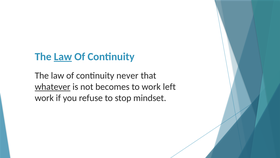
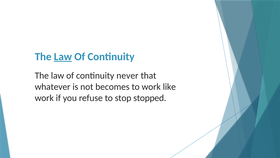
whatever underline: present -> none
left: left -> like
mindset: mindset -> stopped
